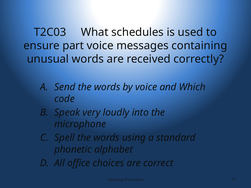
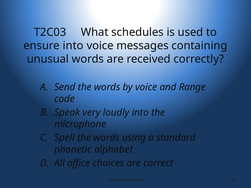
ensure part: part -> into
Which: Which -> Range
